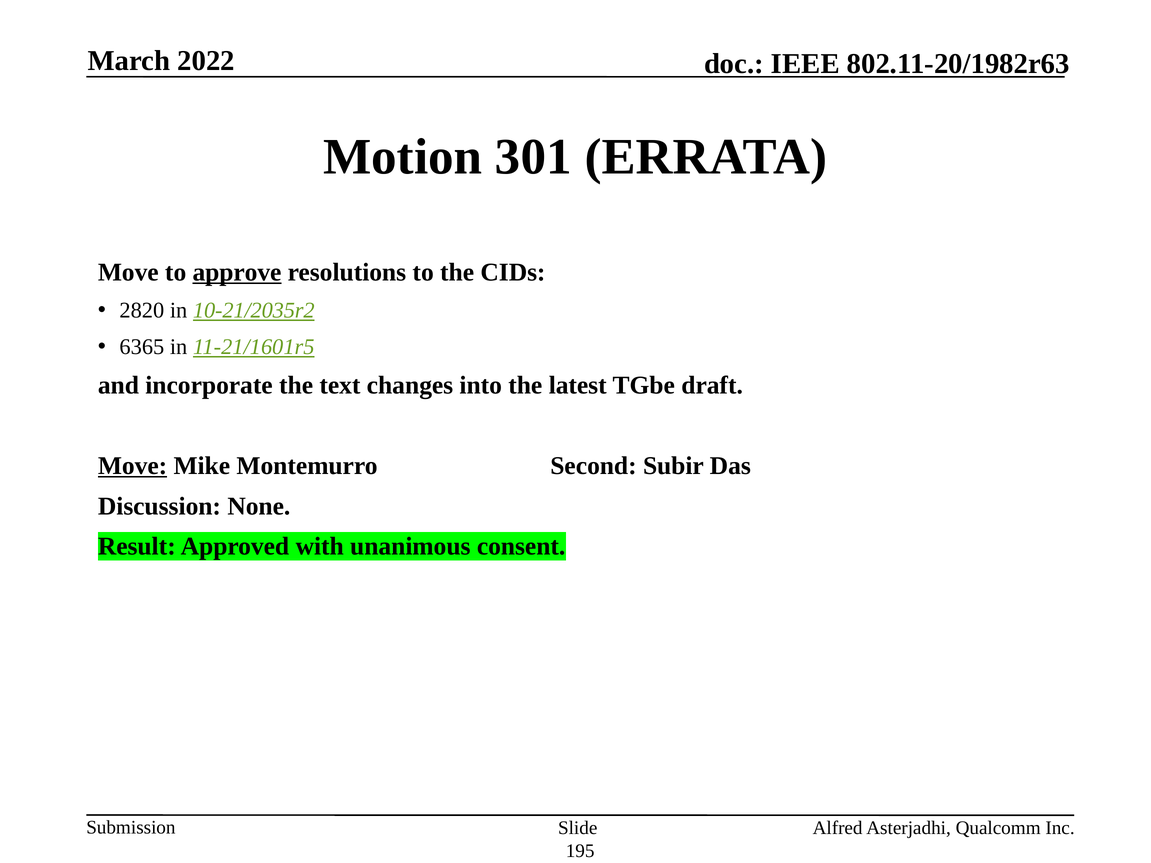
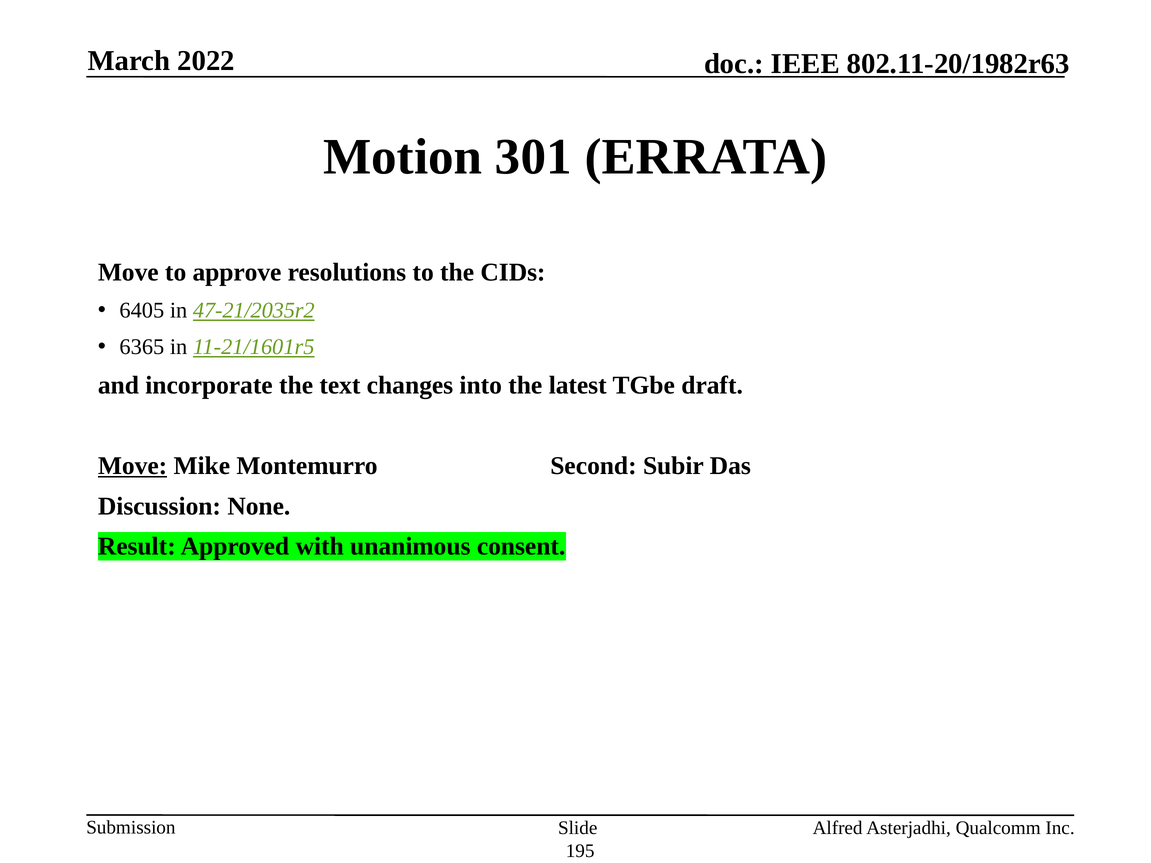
approve underline: present -> none
2820: 2820 -> 6405
10-21/2035r2: 10-21/2035r2 -> 47-21/2035r2
